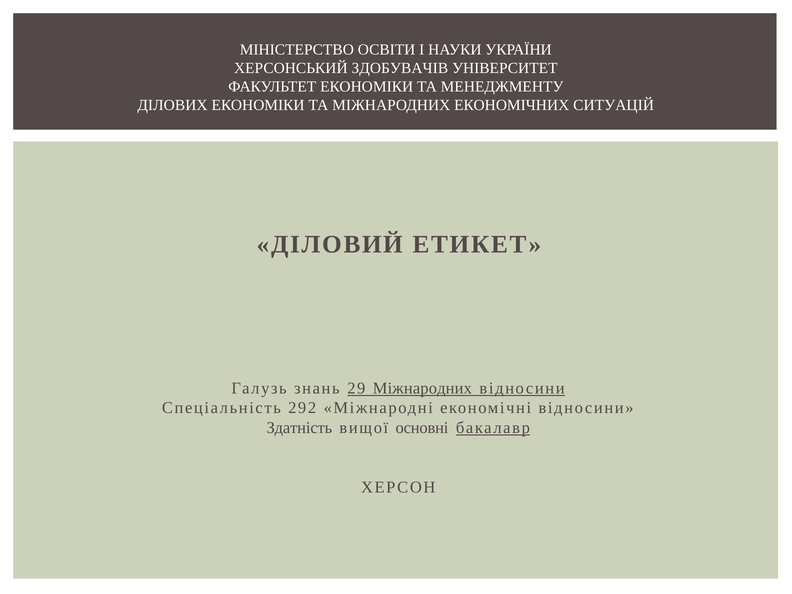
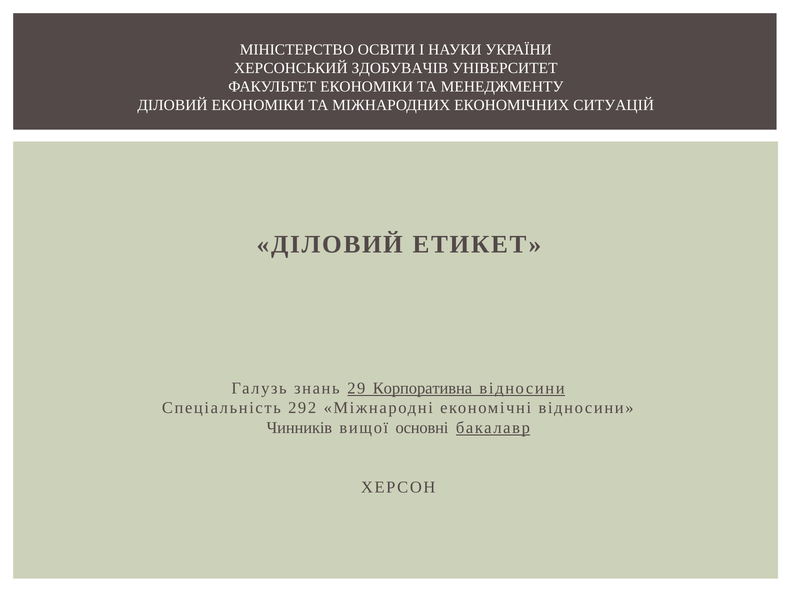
ДІЛОВИХ at (173, 105): ДІЛОВИХ -> ДІЛОВИЙ
29 Міжнародних: Міжнародних -> Корпоративна
Здатність: Здатність -> Чинників
